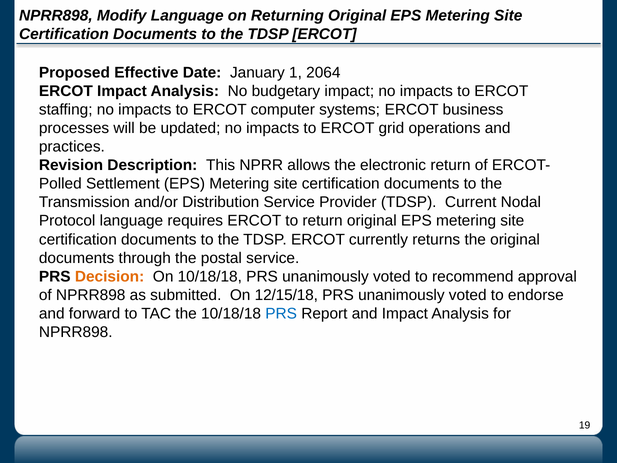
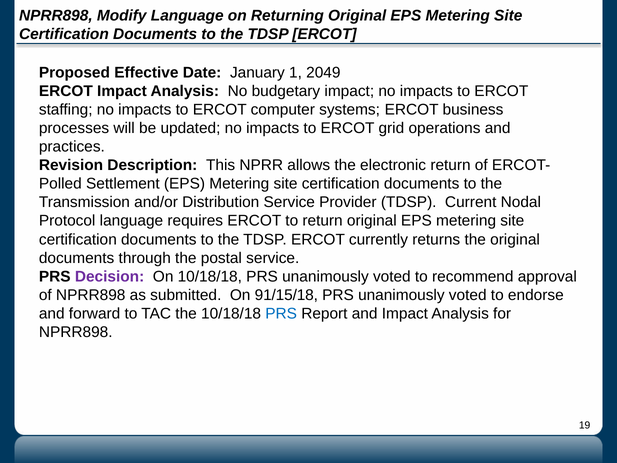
2064: 2064 -> 2049
Decision colour: orange -> purple
12/15/18: 12/15/18 -> 91/15/18
